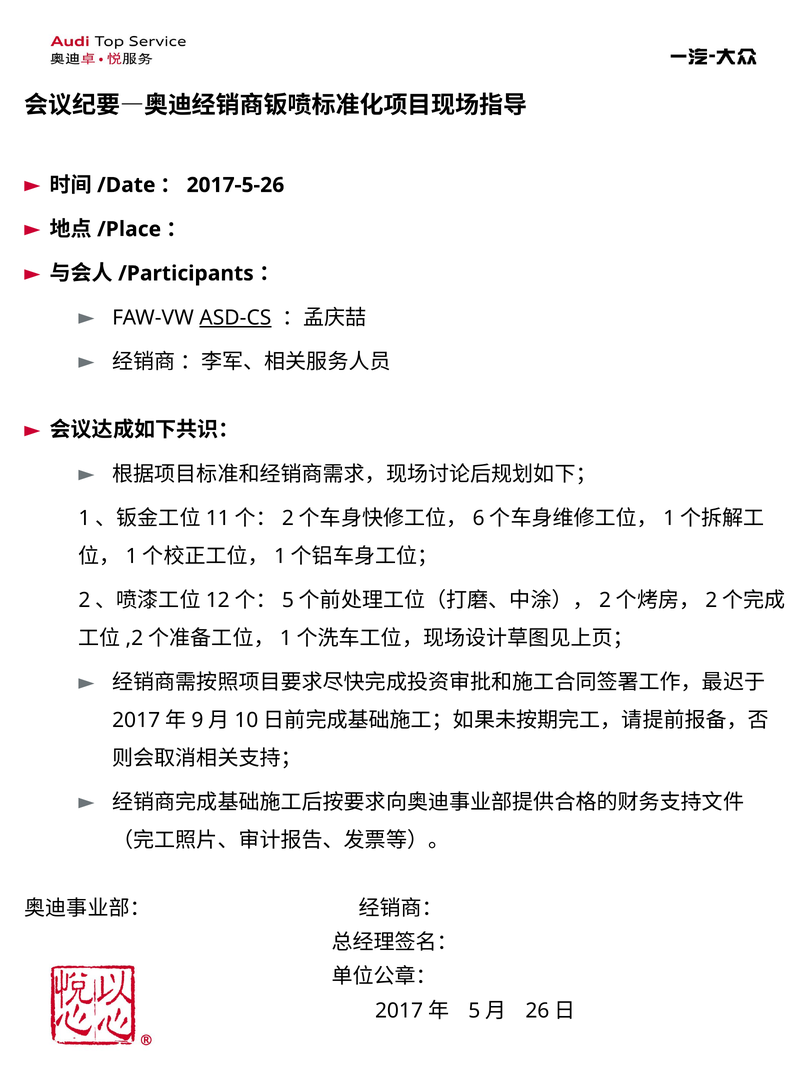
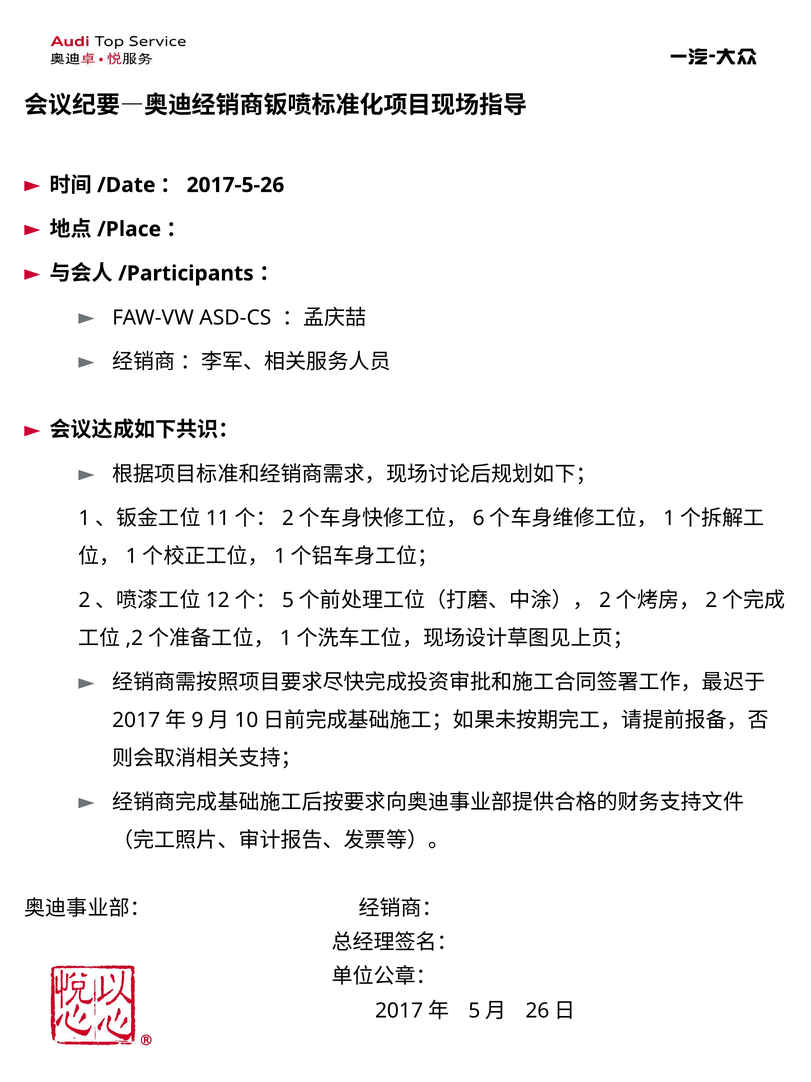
ASD-CS underline: present -> none
